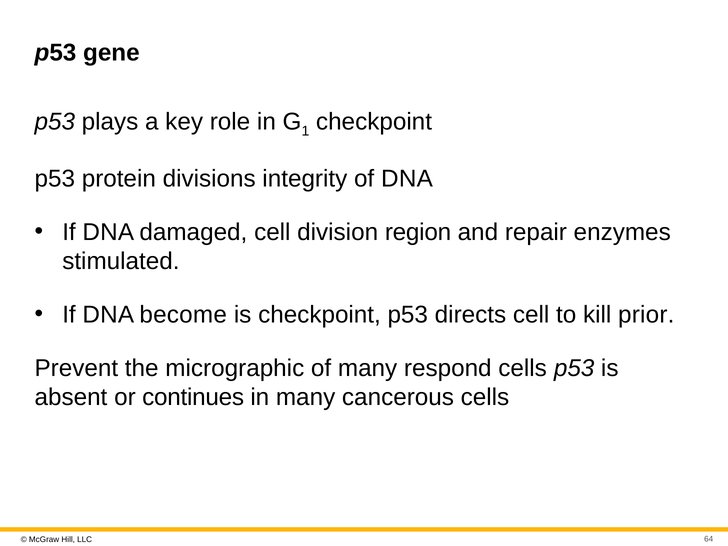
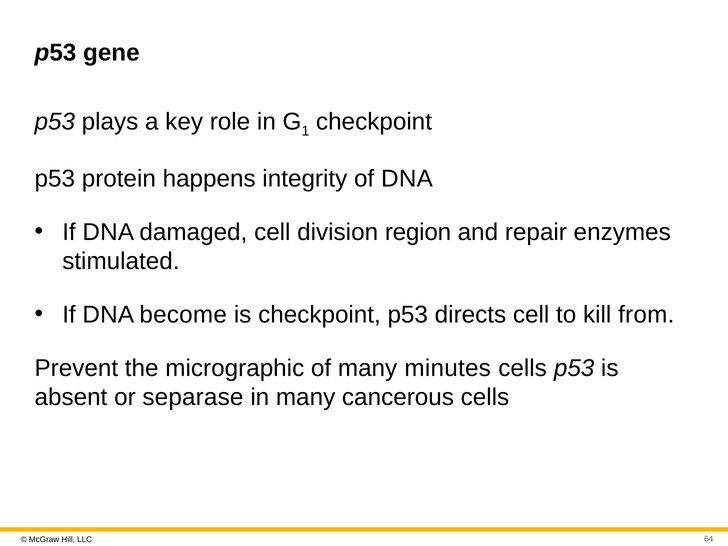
divisions: divisions -> happens
prior: prior -> from
respond: respond -> minutes
continues: continues -> separase
